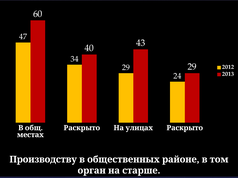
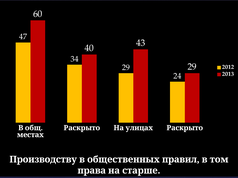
районе: районе -> правил
орган: орган -> права
